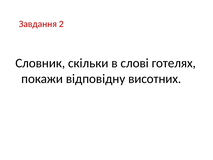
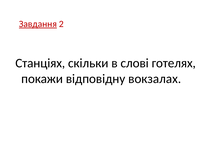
Завдання underline: none -> present
Словник: Словник -> Станціях
висотних: висотних -> вокзалах
